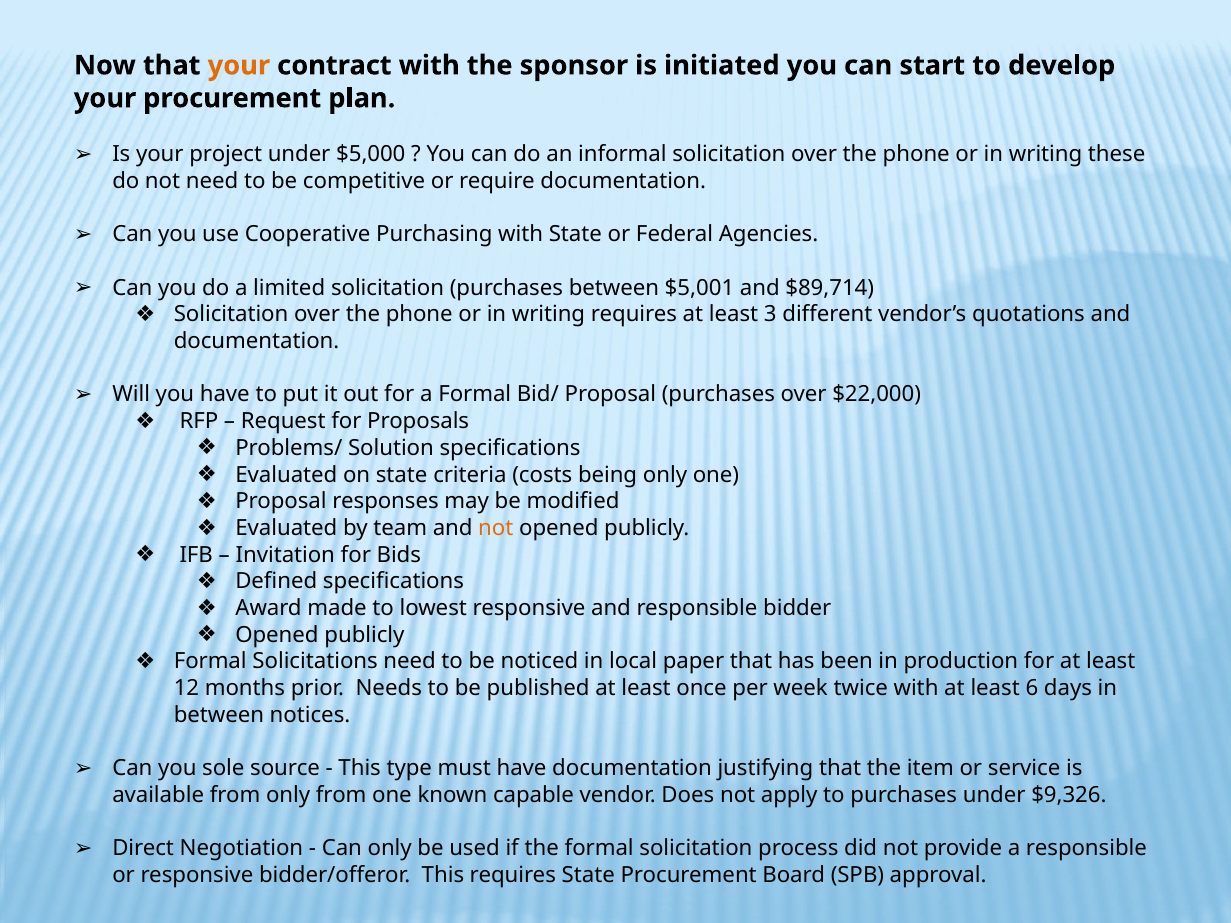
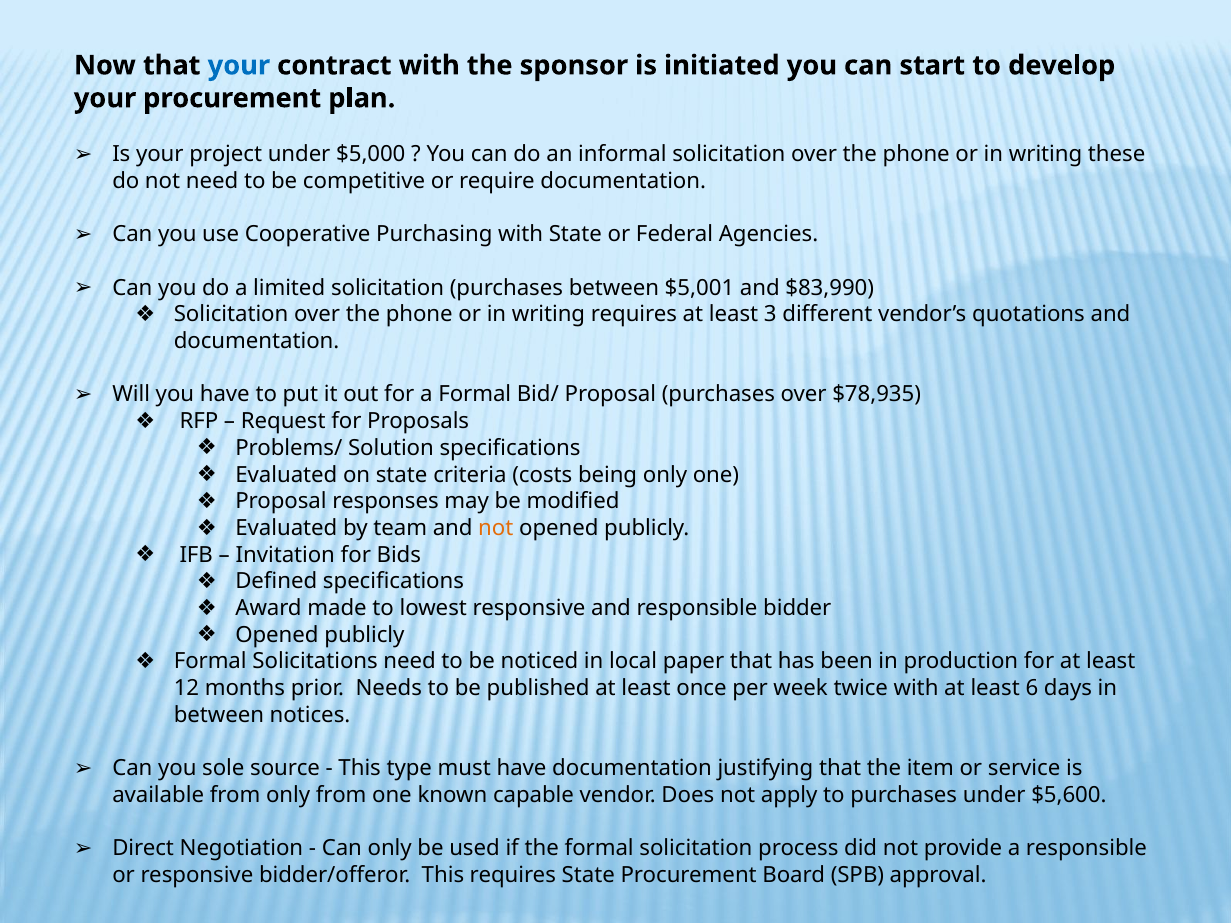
your at (239, 65) colour: orange -> blue
$89,714: $89,714 -> $83,990
$22,000: $22,000 -> $78,935
$9,326: $9,326 -> $5,600
